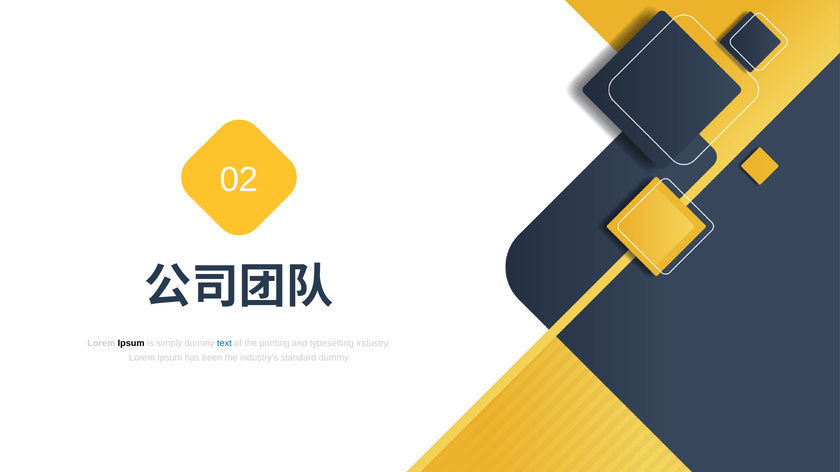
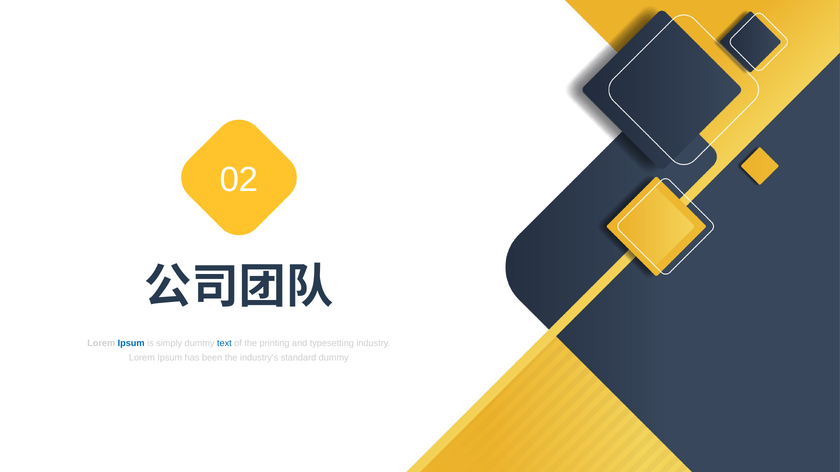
Ipsum at (131, 344) colour: black -> blue
